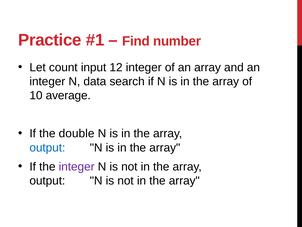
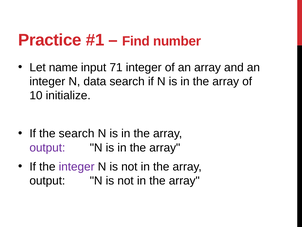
count: count -> name
12: 12 -> 71
average: average -> initialize
the double: double -> search
output at (47, 147) colour: blue -> purple
